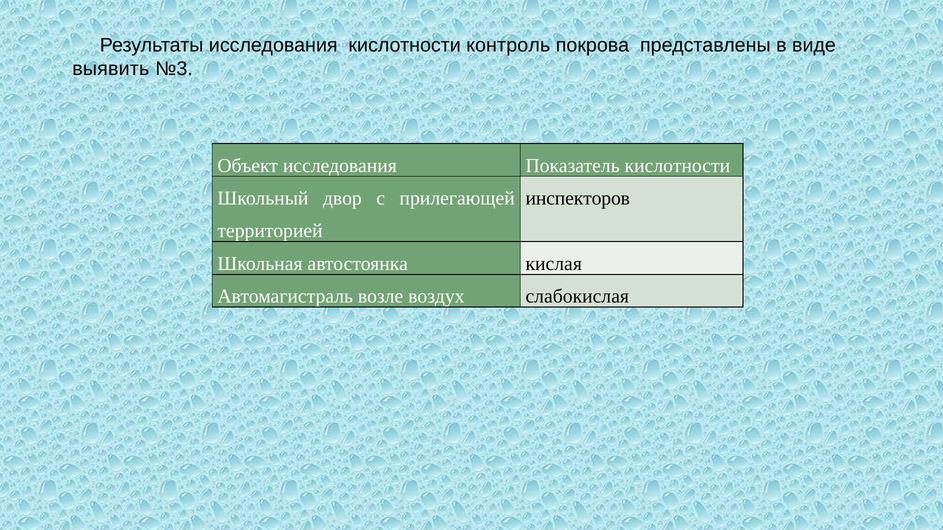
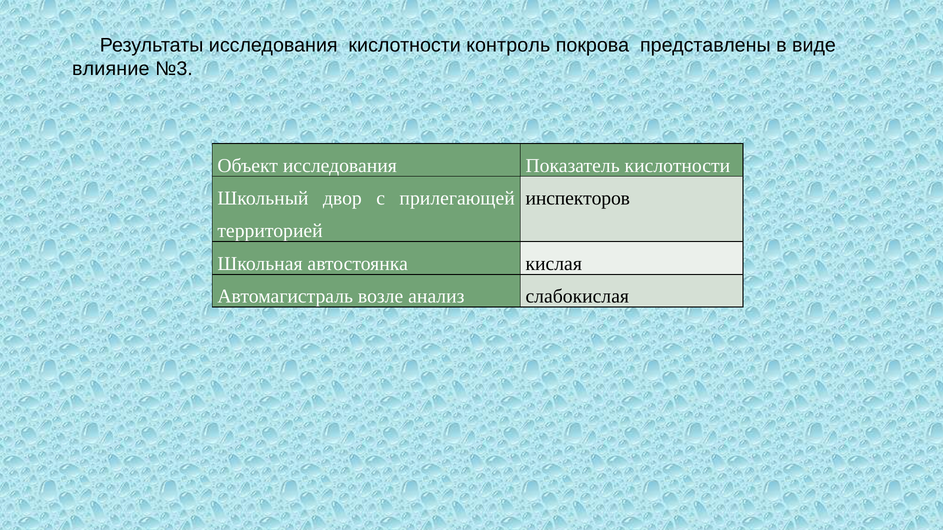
выявить: выявить -> влияние
воздух: воздух -> анализ
